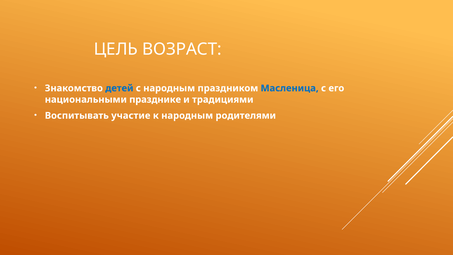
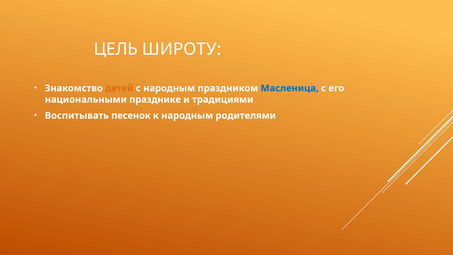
ВОЗРАСТ: ВОЗРАСТ -> ШИРОТУ
детей colour: blue -> orange
участие: участие -> песенок
